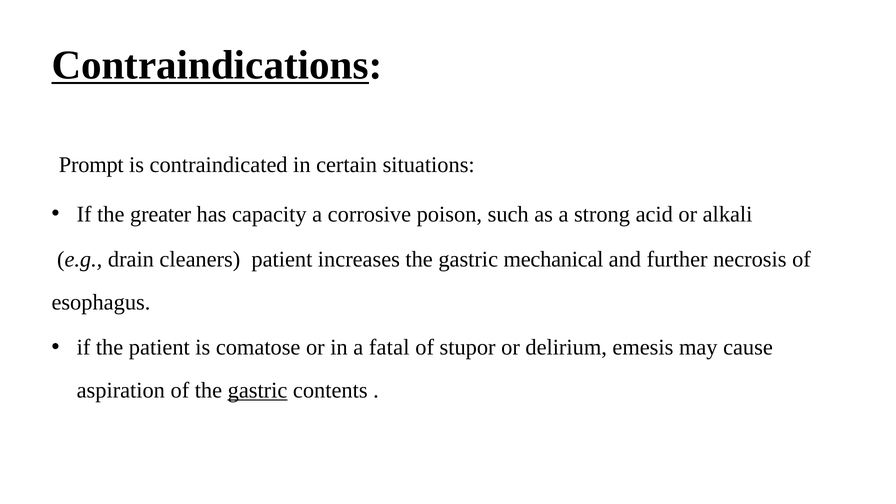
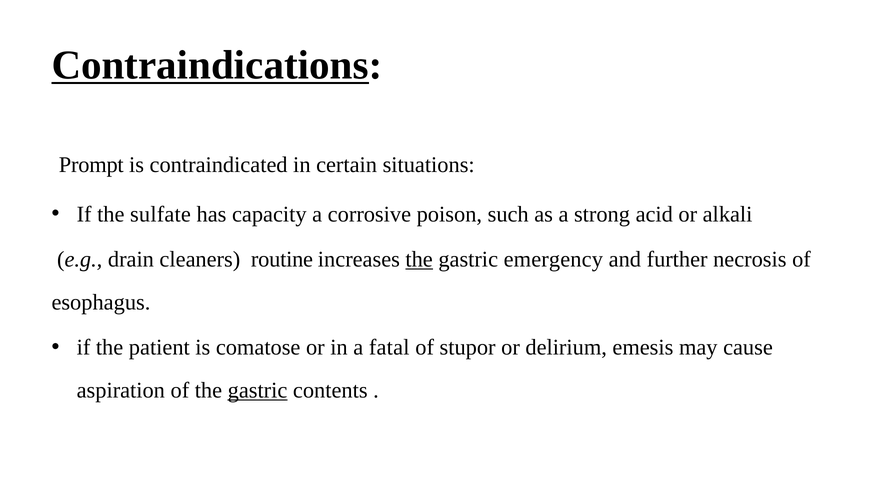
greater: greater -> sulfate
cleaners patient: patient -> routine
the at (419, 259) underline: none -> present
mechanical: mechanical -> emergency
